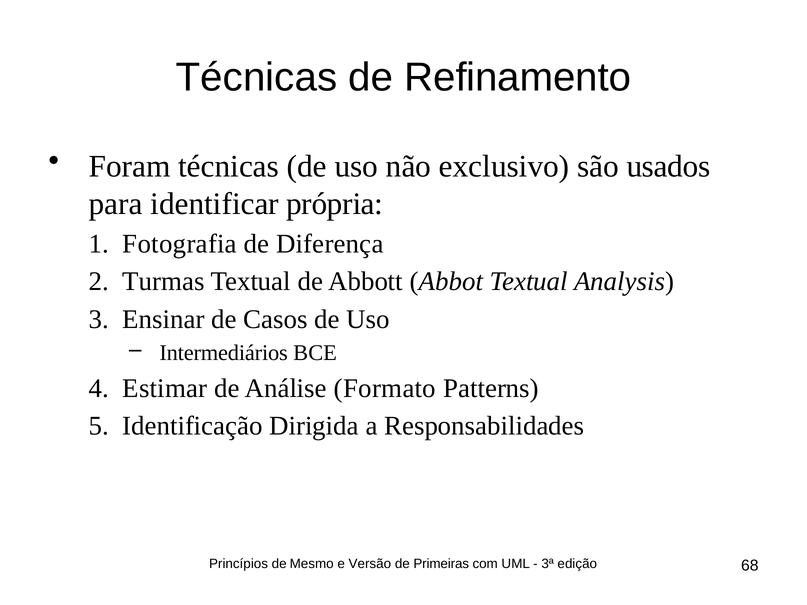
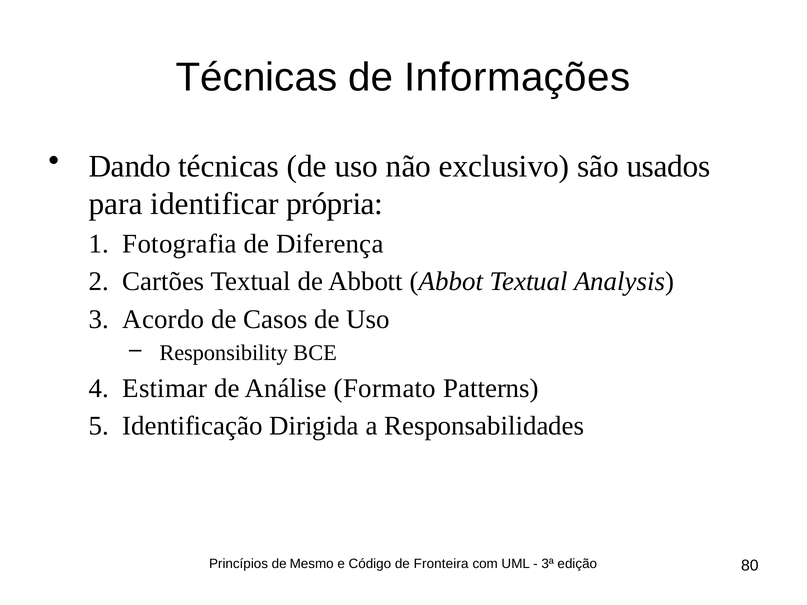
Refinamento: Refinamento -> Informações
Foram: Foram -> Dando
Turmas: Turmas -> Cartões
Ensinar: Ensinar -> Acordo
Intermediários: Intermediários -> Responsibility
Versão: Versão -> Código
Primeiras: Primeiras -> Fronteira
68: 68 -> 80
